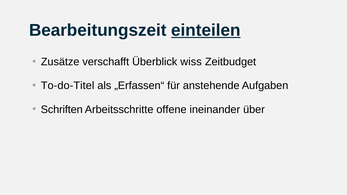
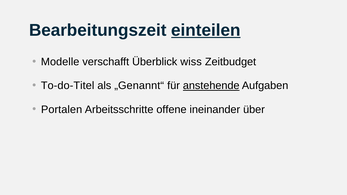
Zusätze: Zusätze -> Modelle
„Erfassen“: „Erfassen“ -> „Genannt“
anstehende underline: none -> present
Schriften: Schriften -> Portalen
